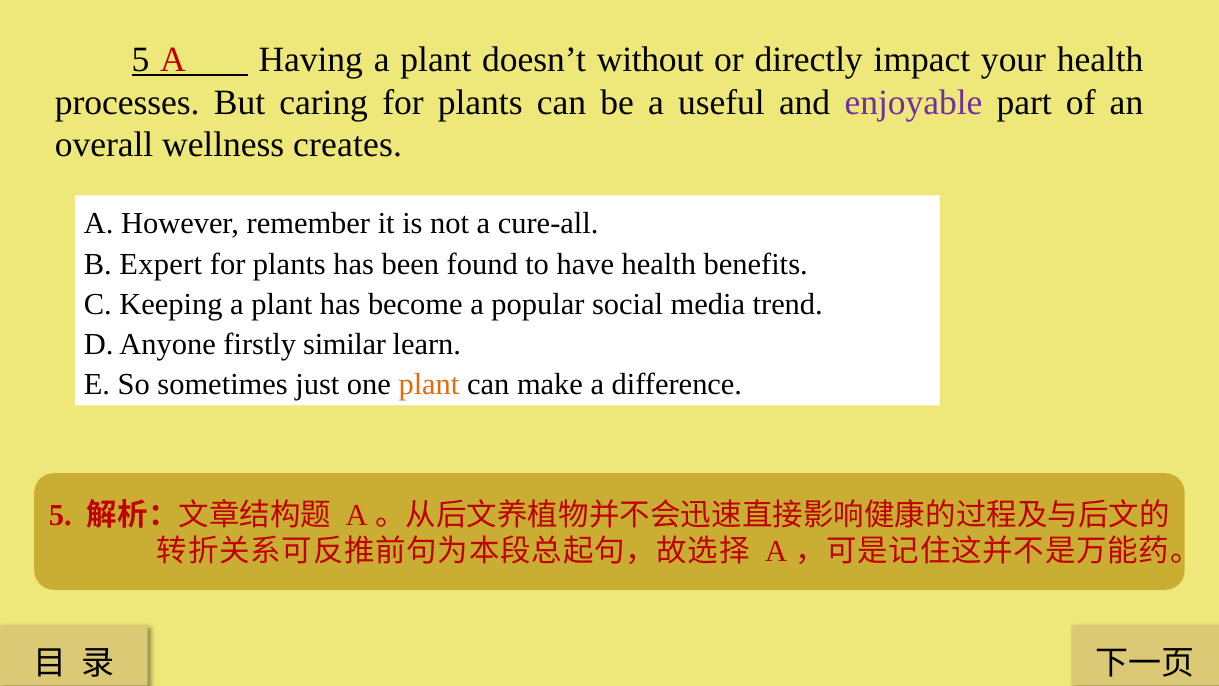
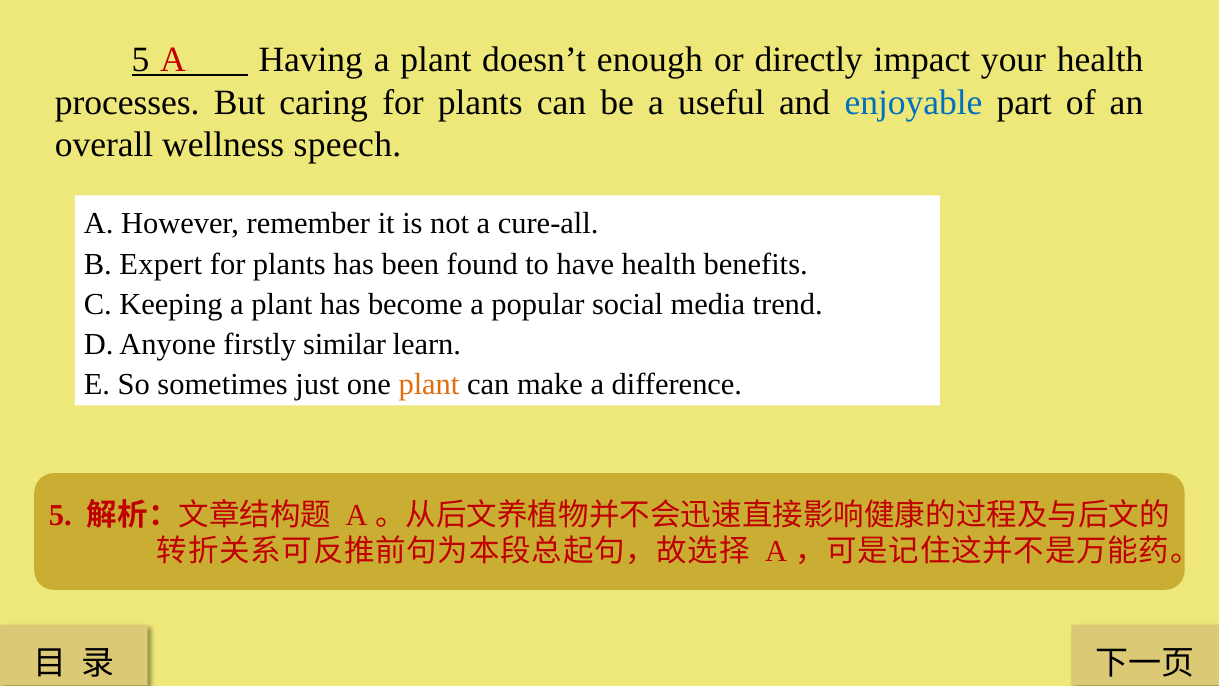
without: without -> enough
enjoyable colour: purple -> blue
creates: creates -> speech
